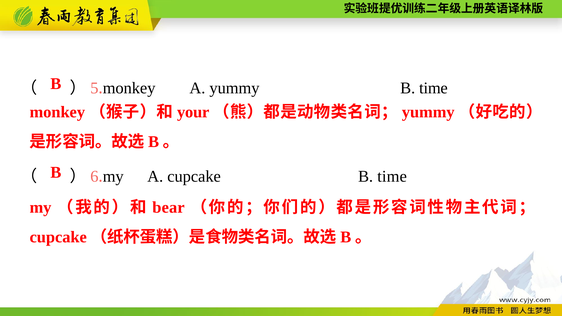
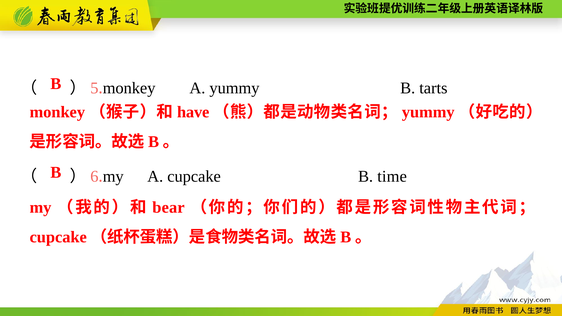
yummy B time: time -> tarts
your: your -> have
